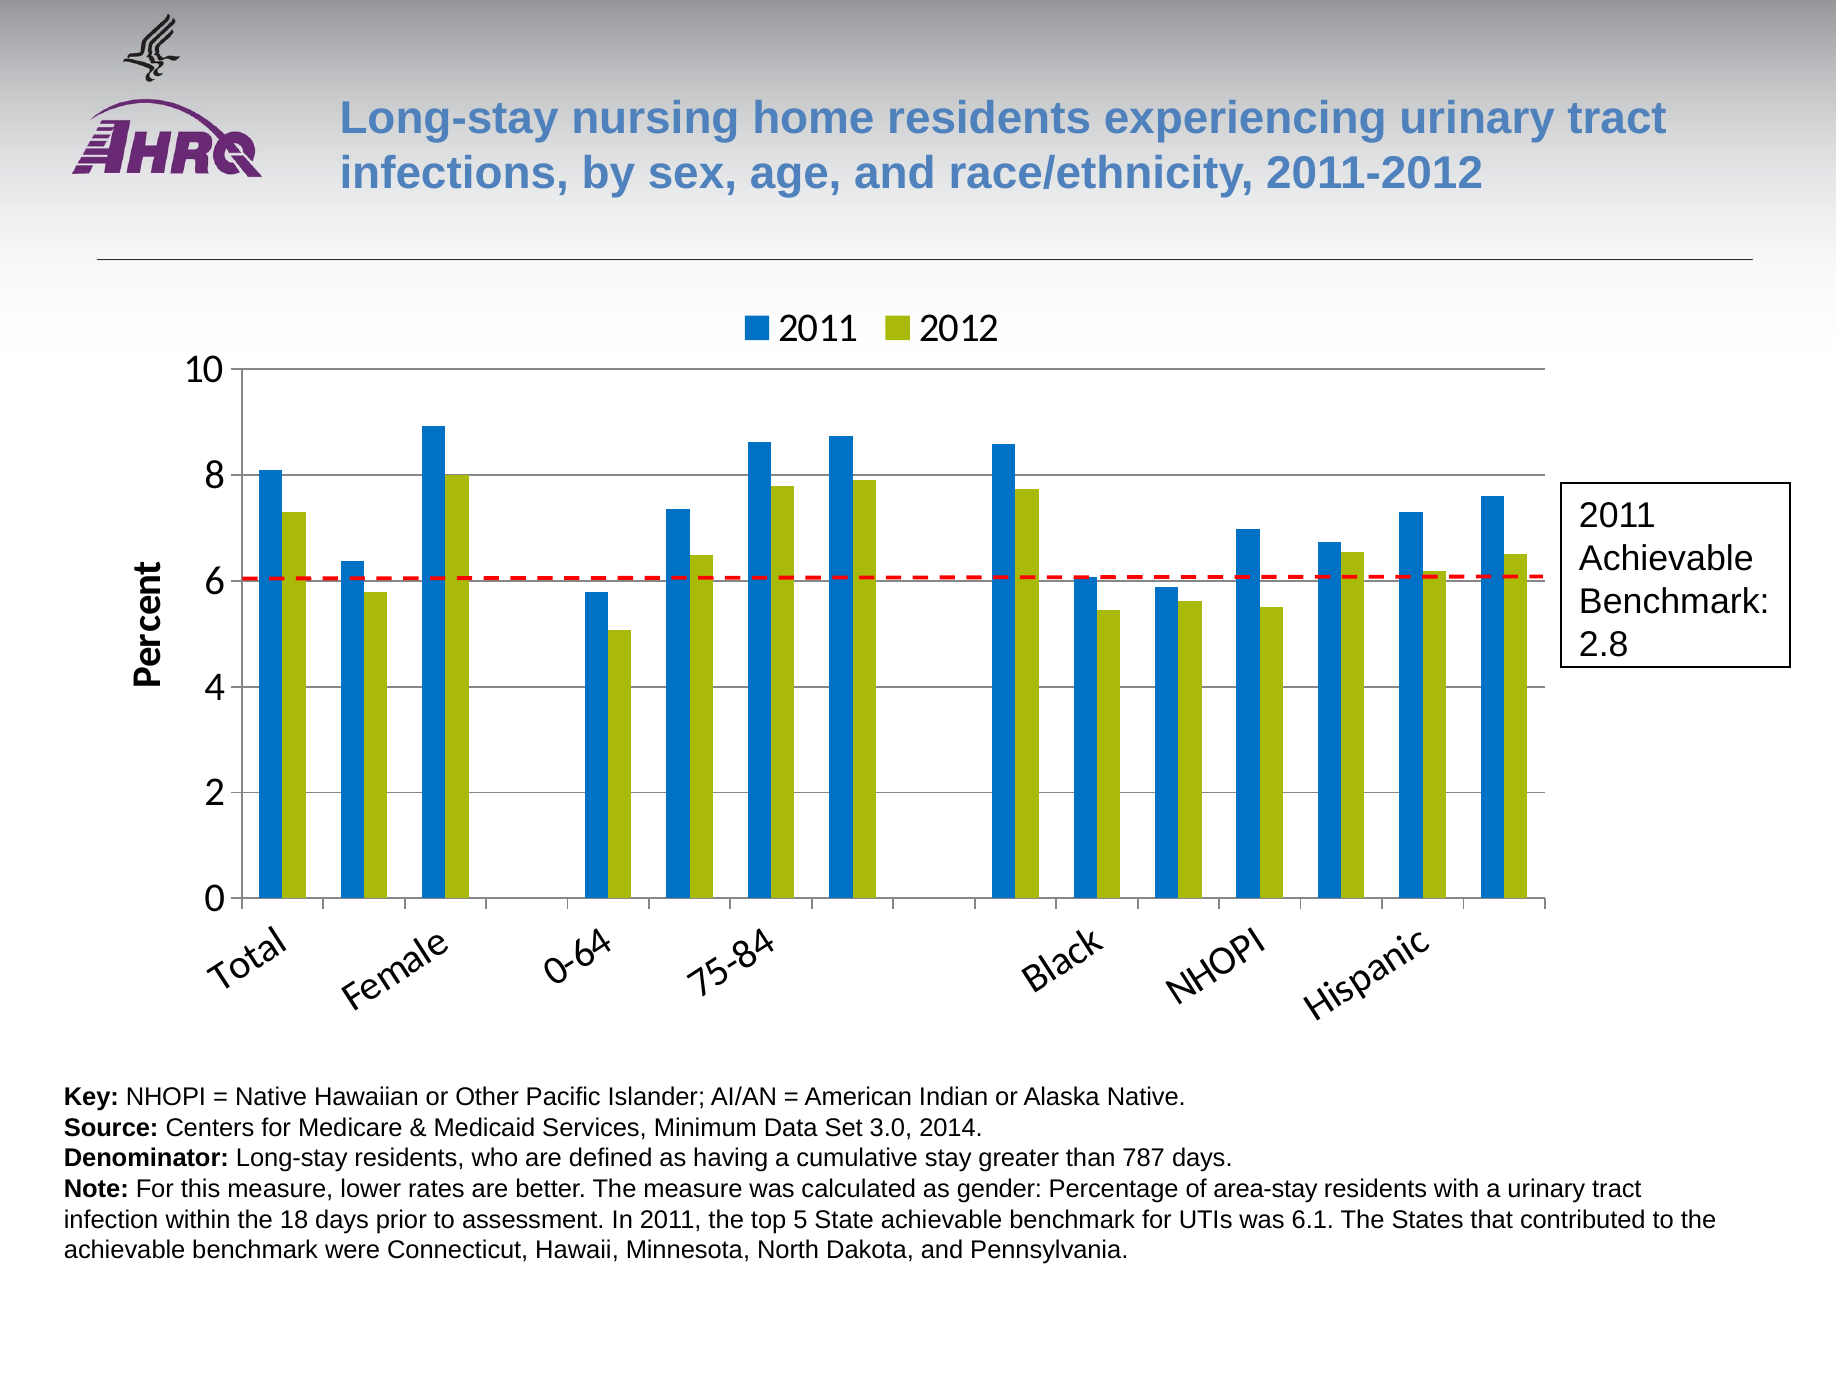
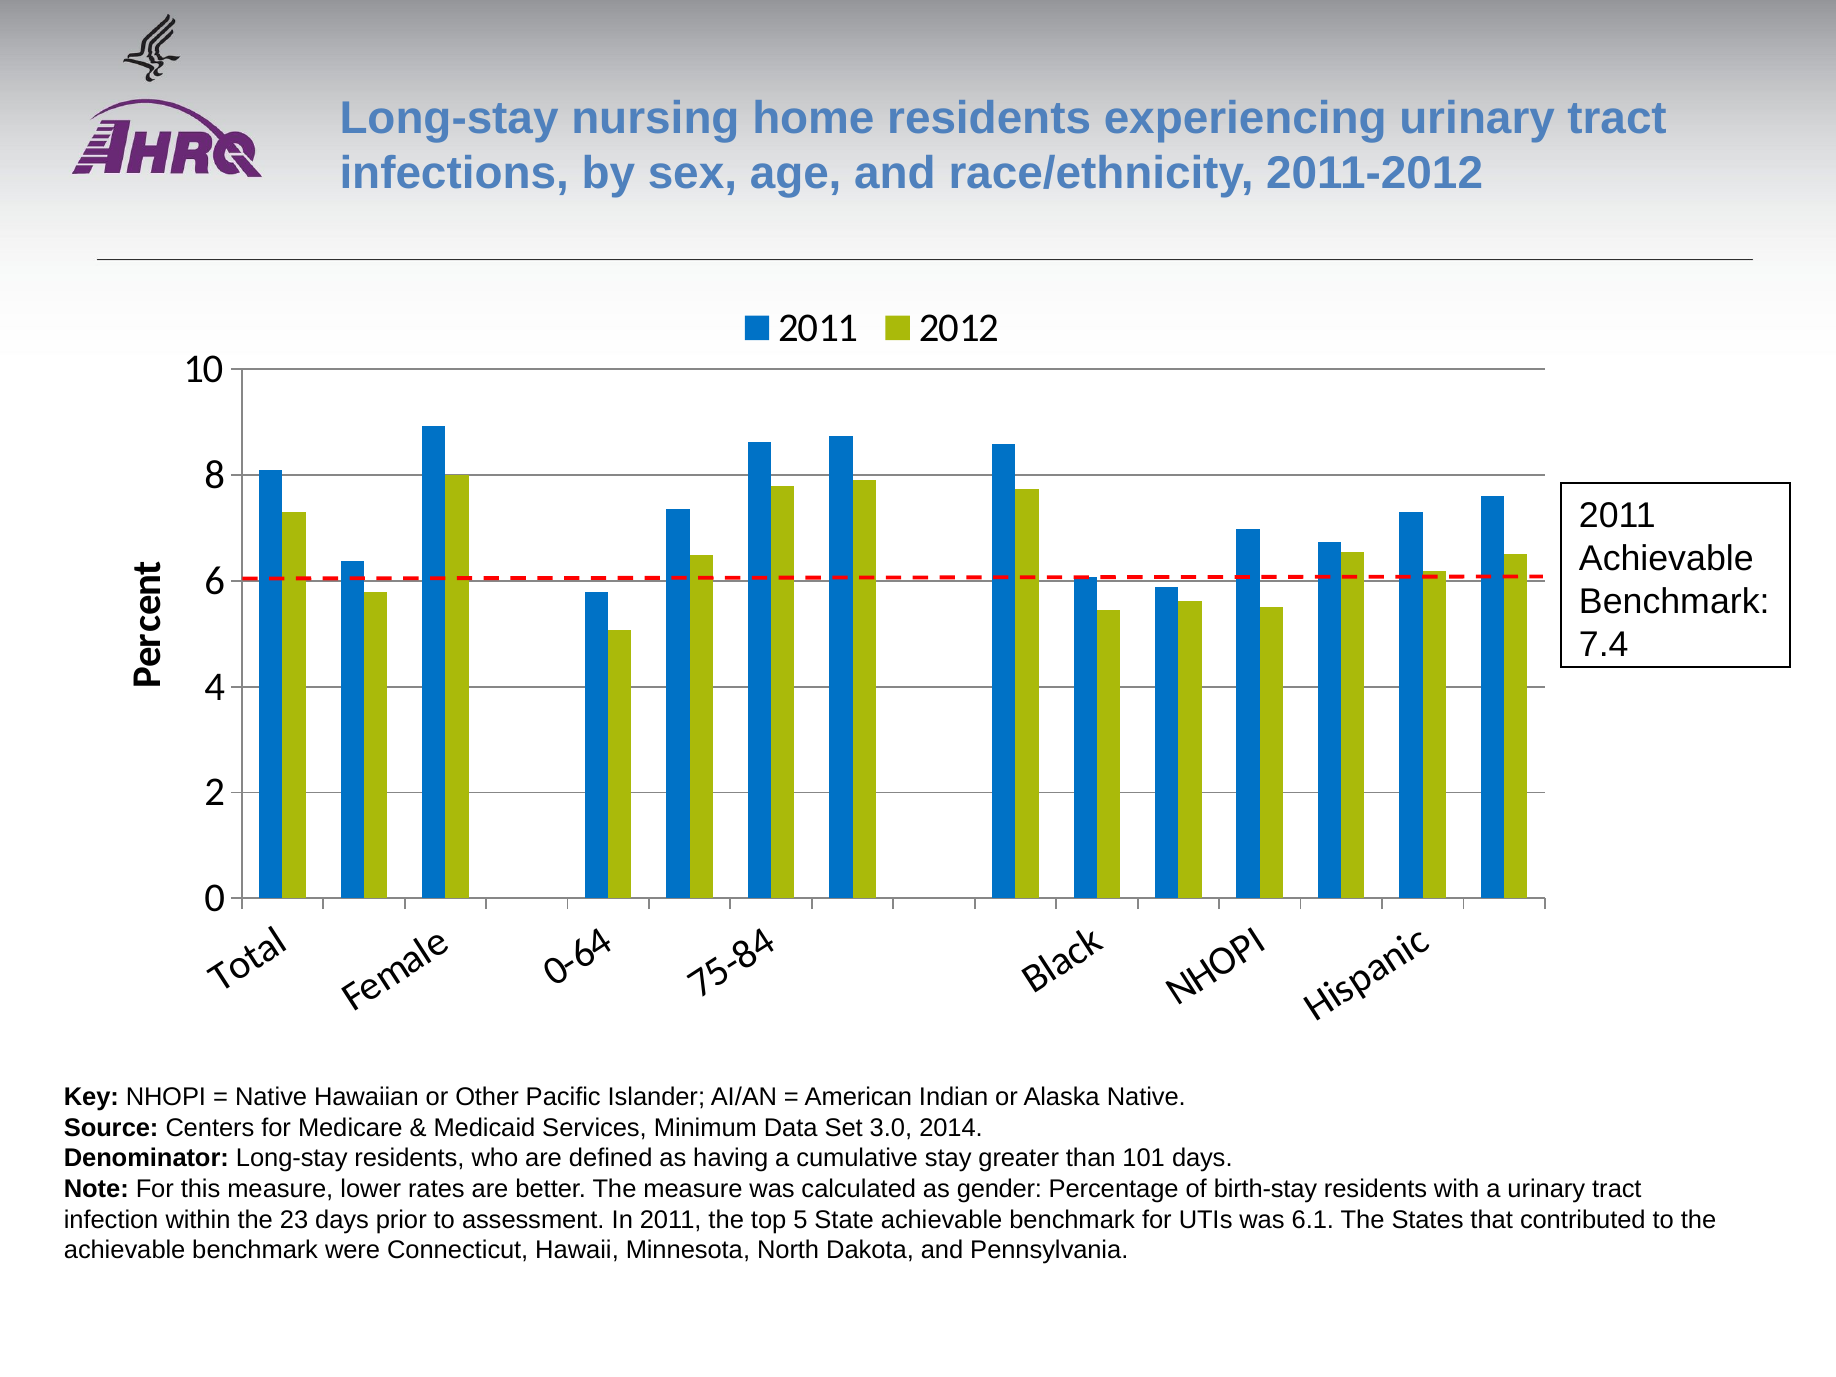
2.8: 2.8 -> 7.4
787: 787 -> 101
area-stay: area-stay -> birth-stay
18: 18 -> 23
